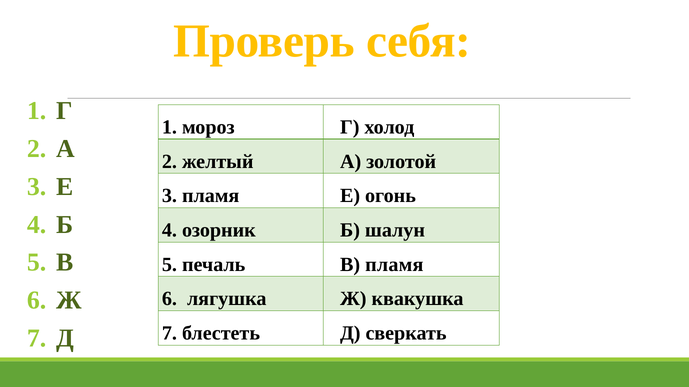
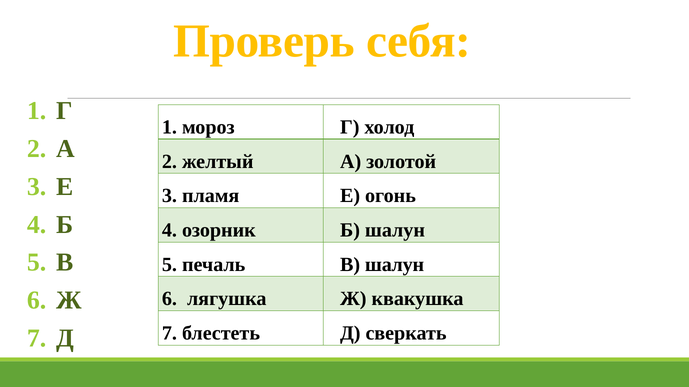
В пламя: пламя -> шалун
